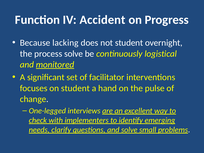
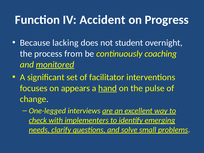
process solve: solve -> from
logistical: logistical -> coaching
on student: student -> appears
hand underline: none -> present
